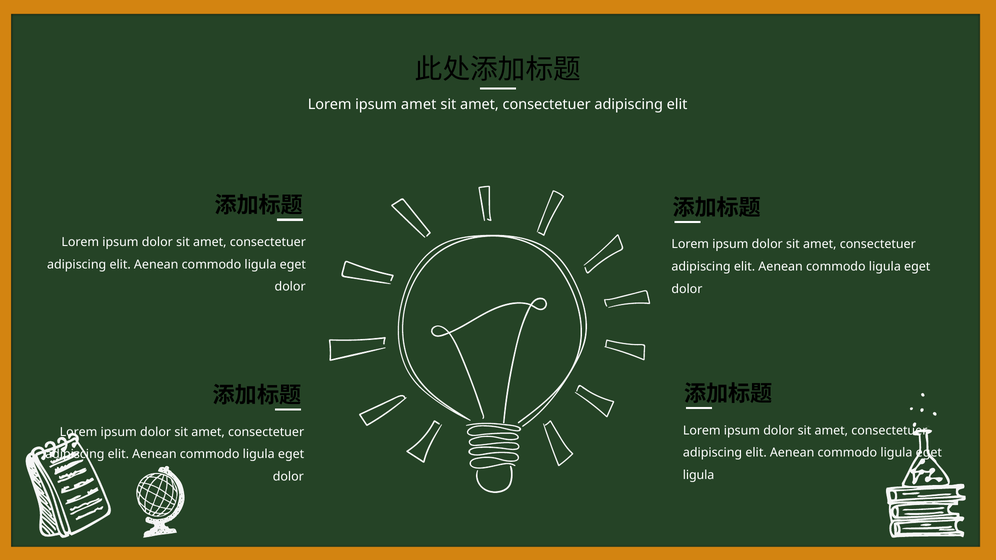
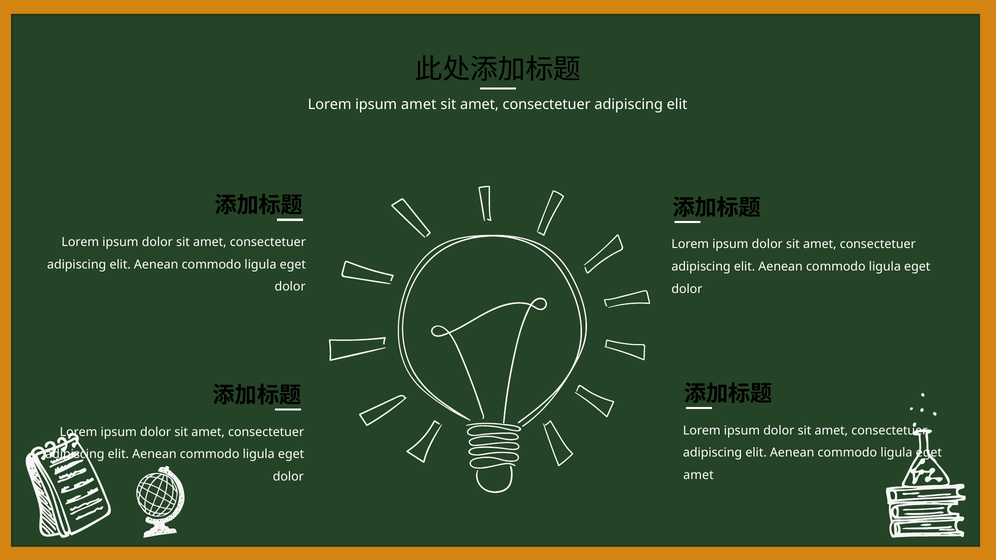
ligula at (699, 476): ligula -> amet
